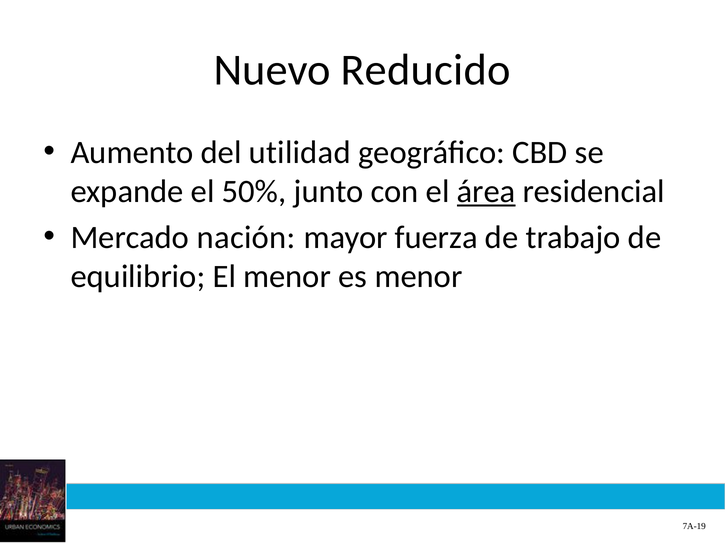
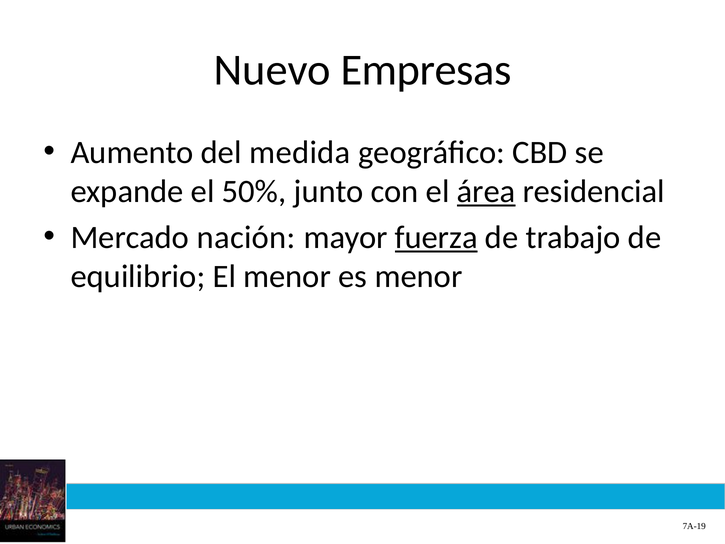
Reducido: Reducido -> Empresas
utilidad: utilidad -> medida
fuerza underline: none -> present
